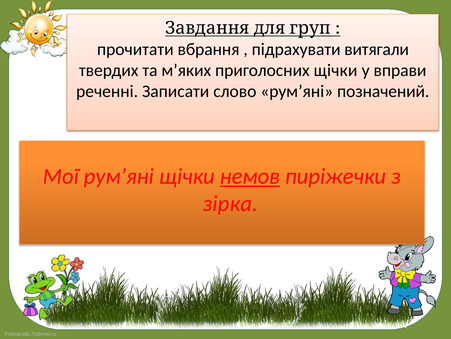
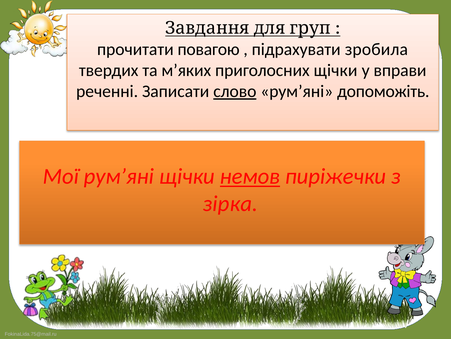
вбрання: вбрання -> повагою
витягали: витягали -> зробила
слово underline: none -> present
позначений: позначений -> допоможіть
